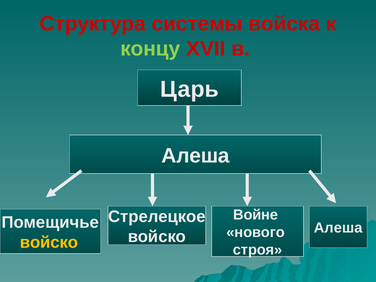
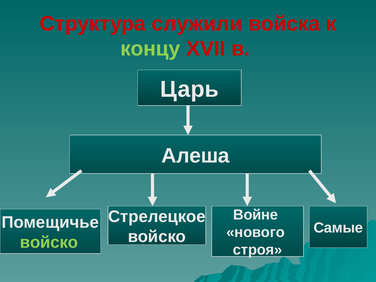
системы: системы -> служили
Алеша at (338, 228): Алеша -> Самые
войско at (49, 242) colour: yellow -> light green
